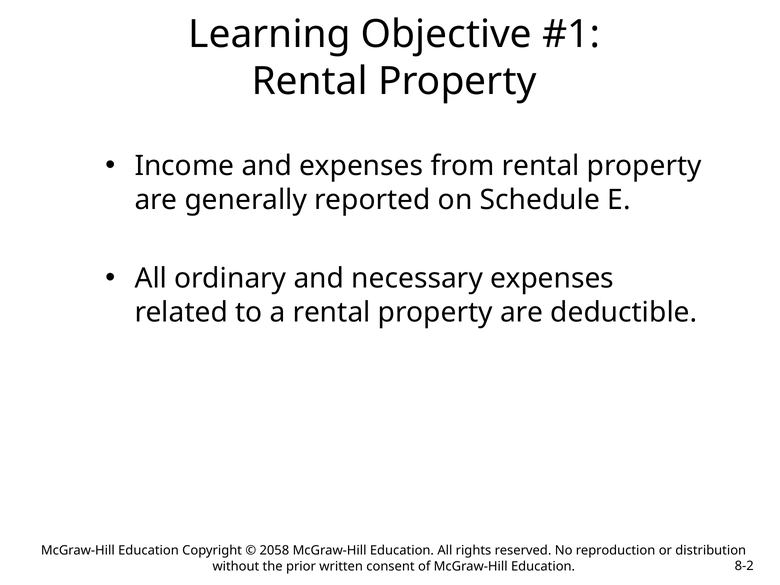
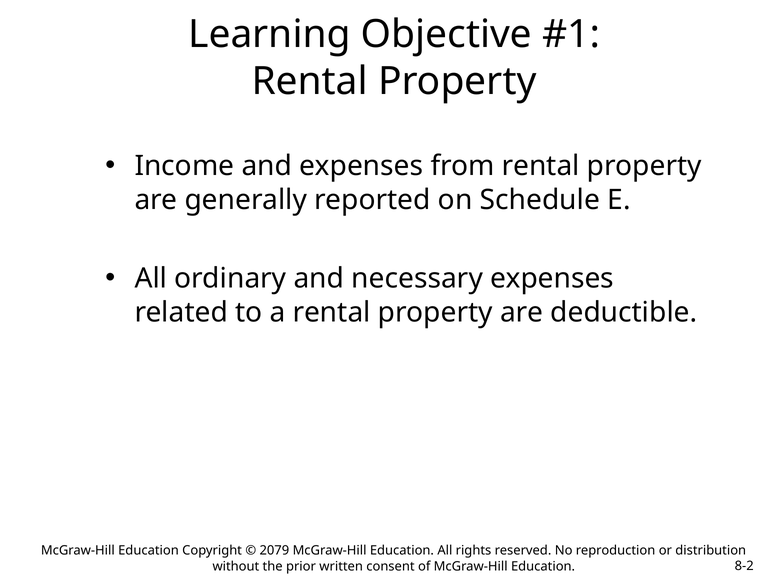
2058: 2058 -> 2079
